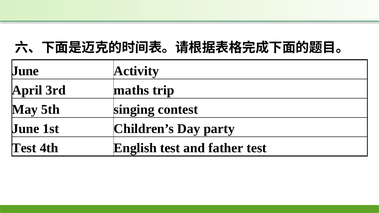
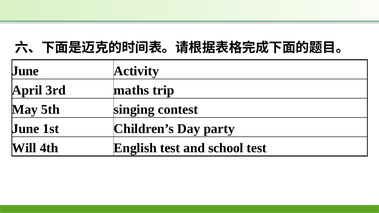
Test at (24, 148): Test -> Will
father: father -> school
